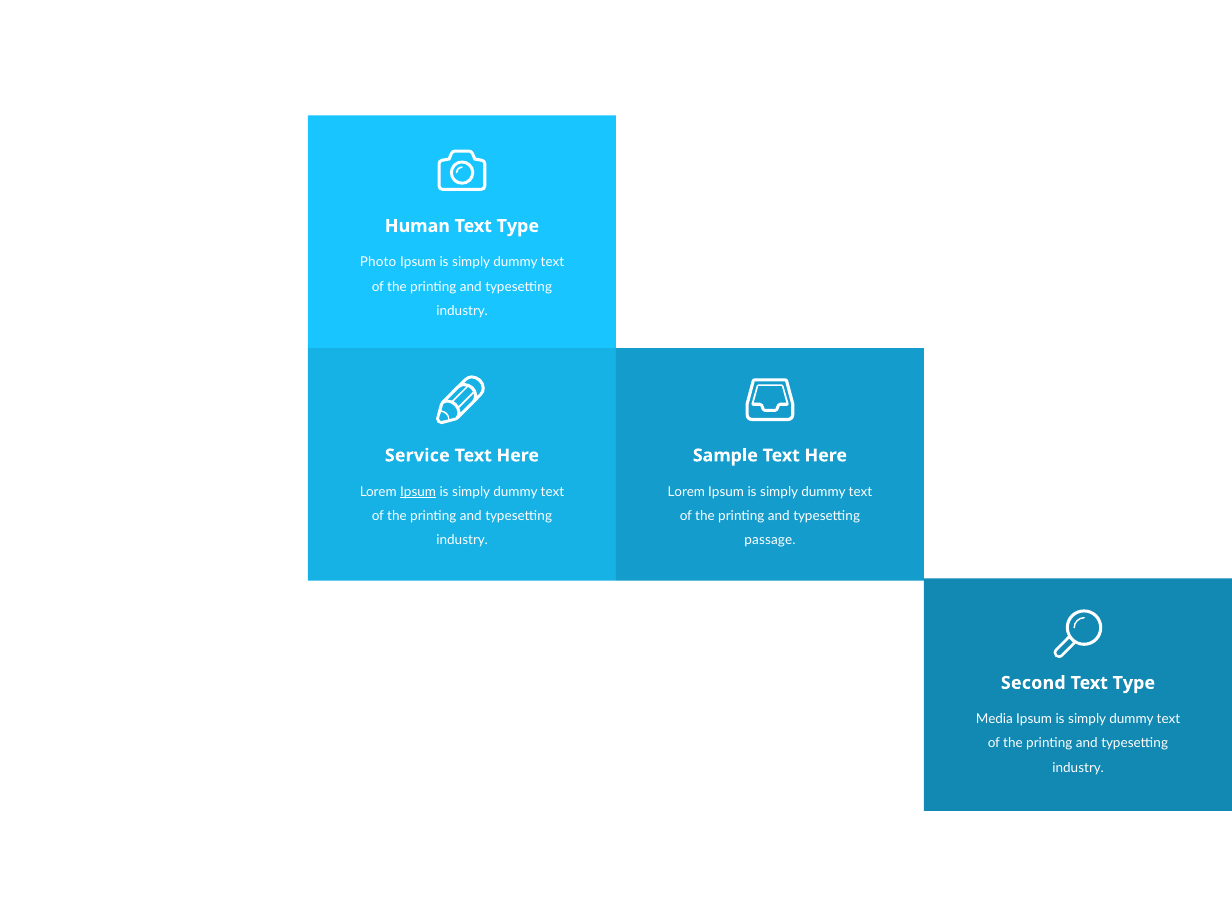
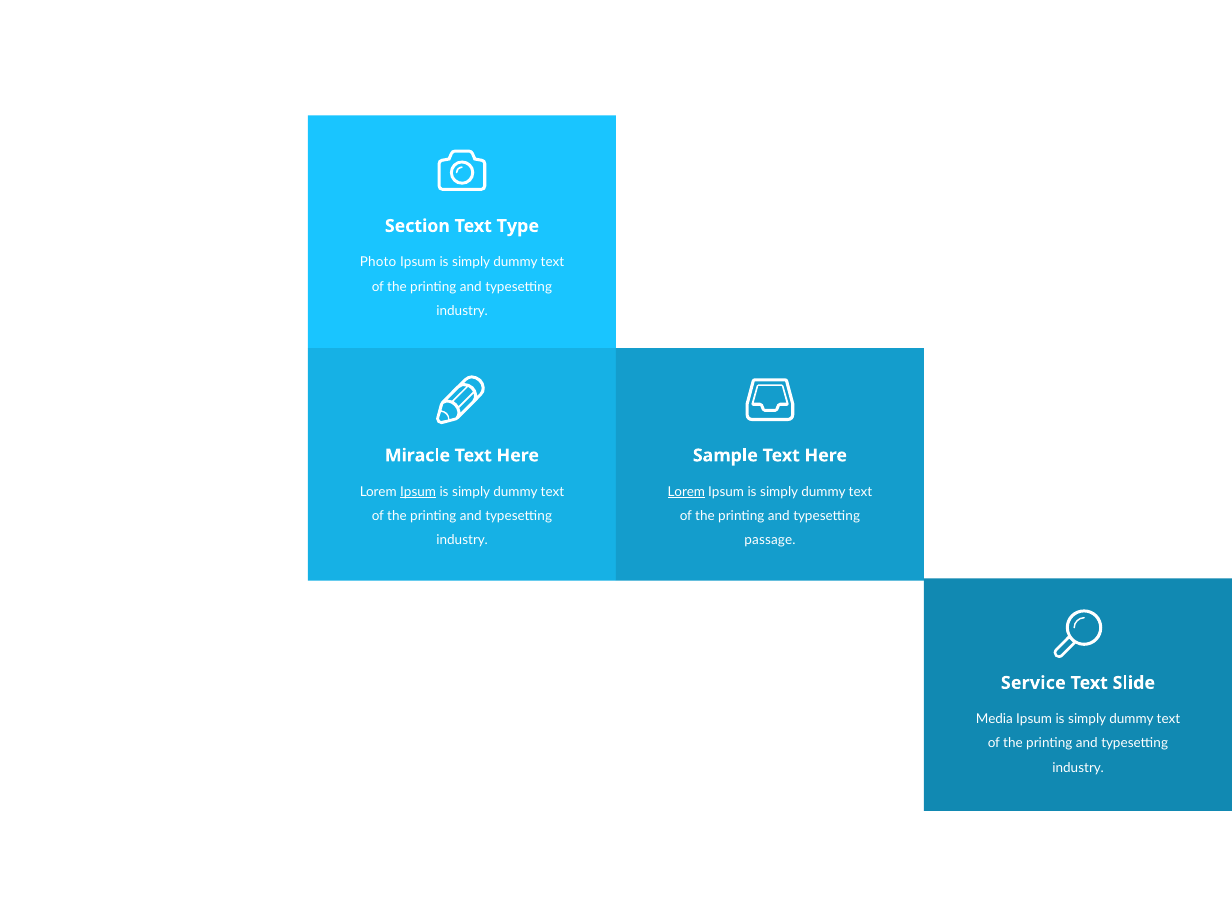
Human: Human -> Section
Service: Service -> Miracle
Lorem at (686, 492) underline: none -> present
Second: Second -> Service
Type at (1134, 683): Type -> Slide
